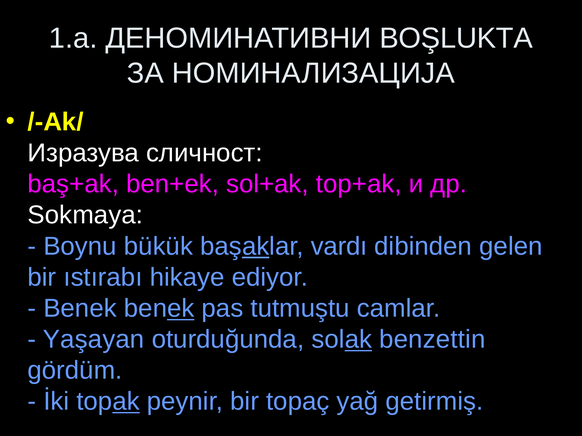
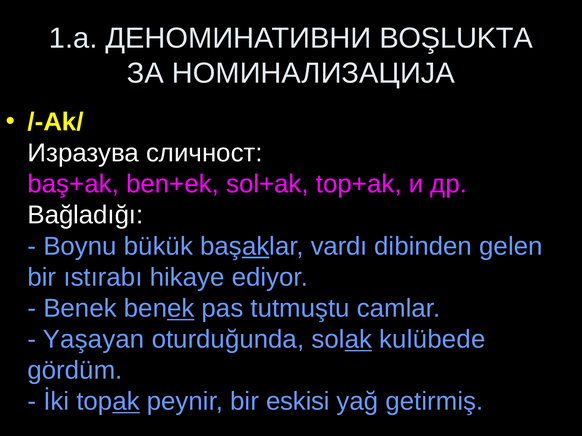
Sokmaya: Sokmaya -> Bağladığı
benzettin: benzettin -> kulübede
topaç: topaç -> eskisi
